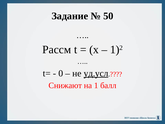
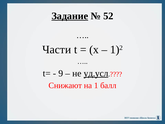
Задание underline: none -> present
50: 50 -> 52
Рассм: Рассм -> Части
0: 0 -> 9
